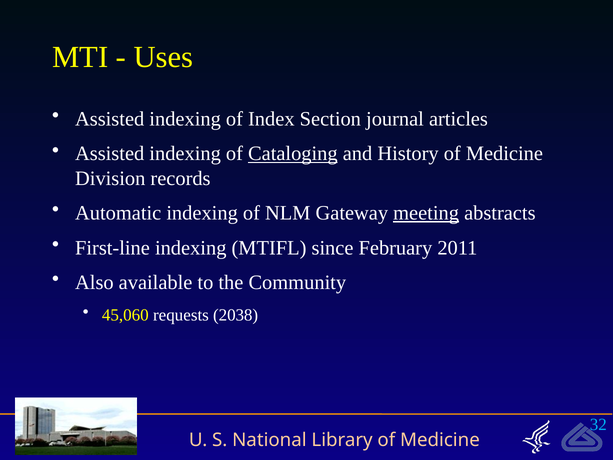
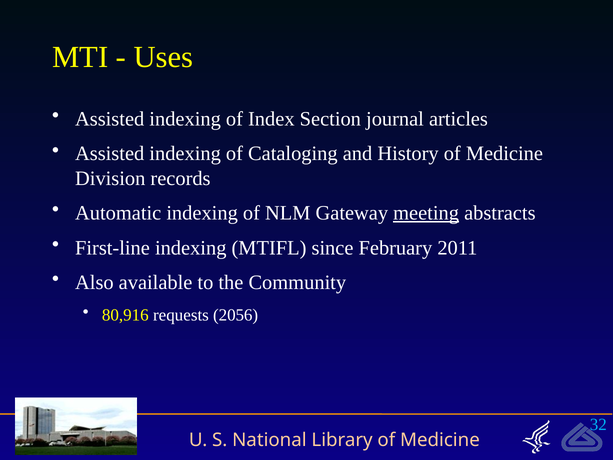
Cataloging underline: present -> none
45,060: 45,060 -> 80,916
2038: 2038 -> 2056
